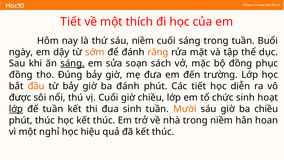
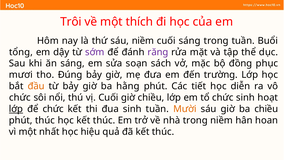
Tiết at (71, 22): Tiết -> Trôi
ngày: ngày -> tổng
sớm colour: orange -> purple
răng colour: orange -> purple
sáng at (73, 63) underline: present -> none
đồng at (21, 75): đồng -> mươi
ba đánh: đánh -> hằng
được at (20, 97): được -> chức
để tuần: tuần -> chức
nghỉ: nghỉ -> nhất
